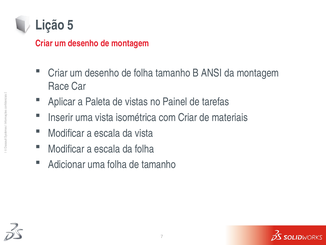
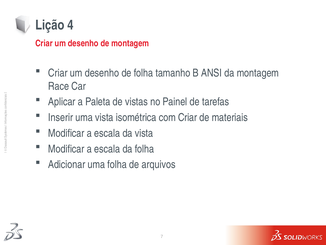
5: 5 -> 4
de tamanho: tamanho -> arquivos
